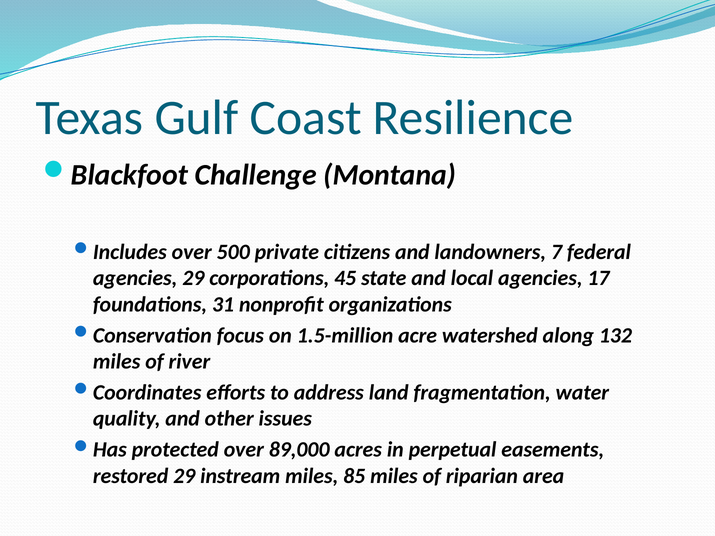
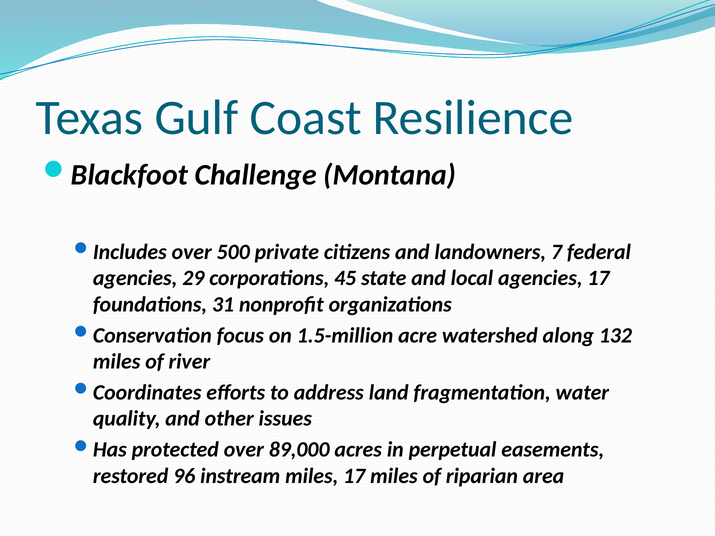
restored 29: 29 -> 96
miles 85: 85 -> 17
